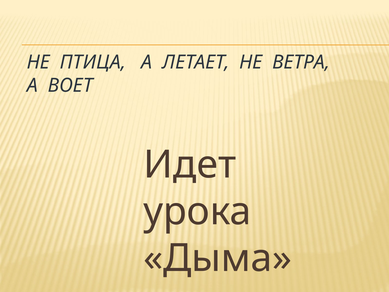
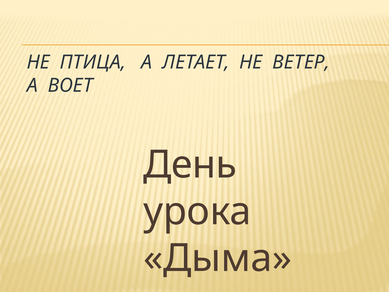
ВЕТРА: ВЕТРА -> ВЕТЕР
Идет: Идет -> День
